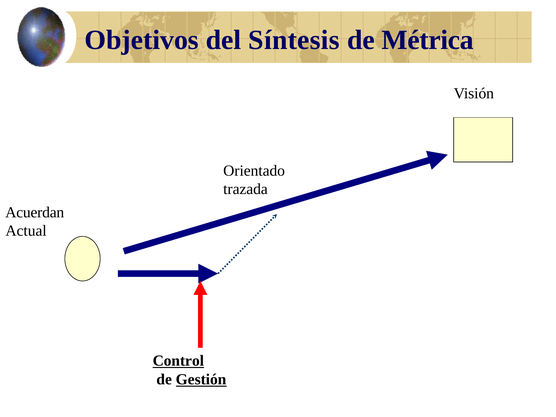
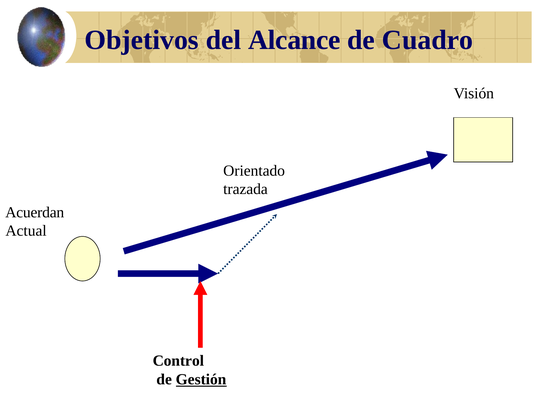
Síntesis: Síntesis -> Alcance
Métrica: Métrica -> Cuadro
Control underline: present -> none
